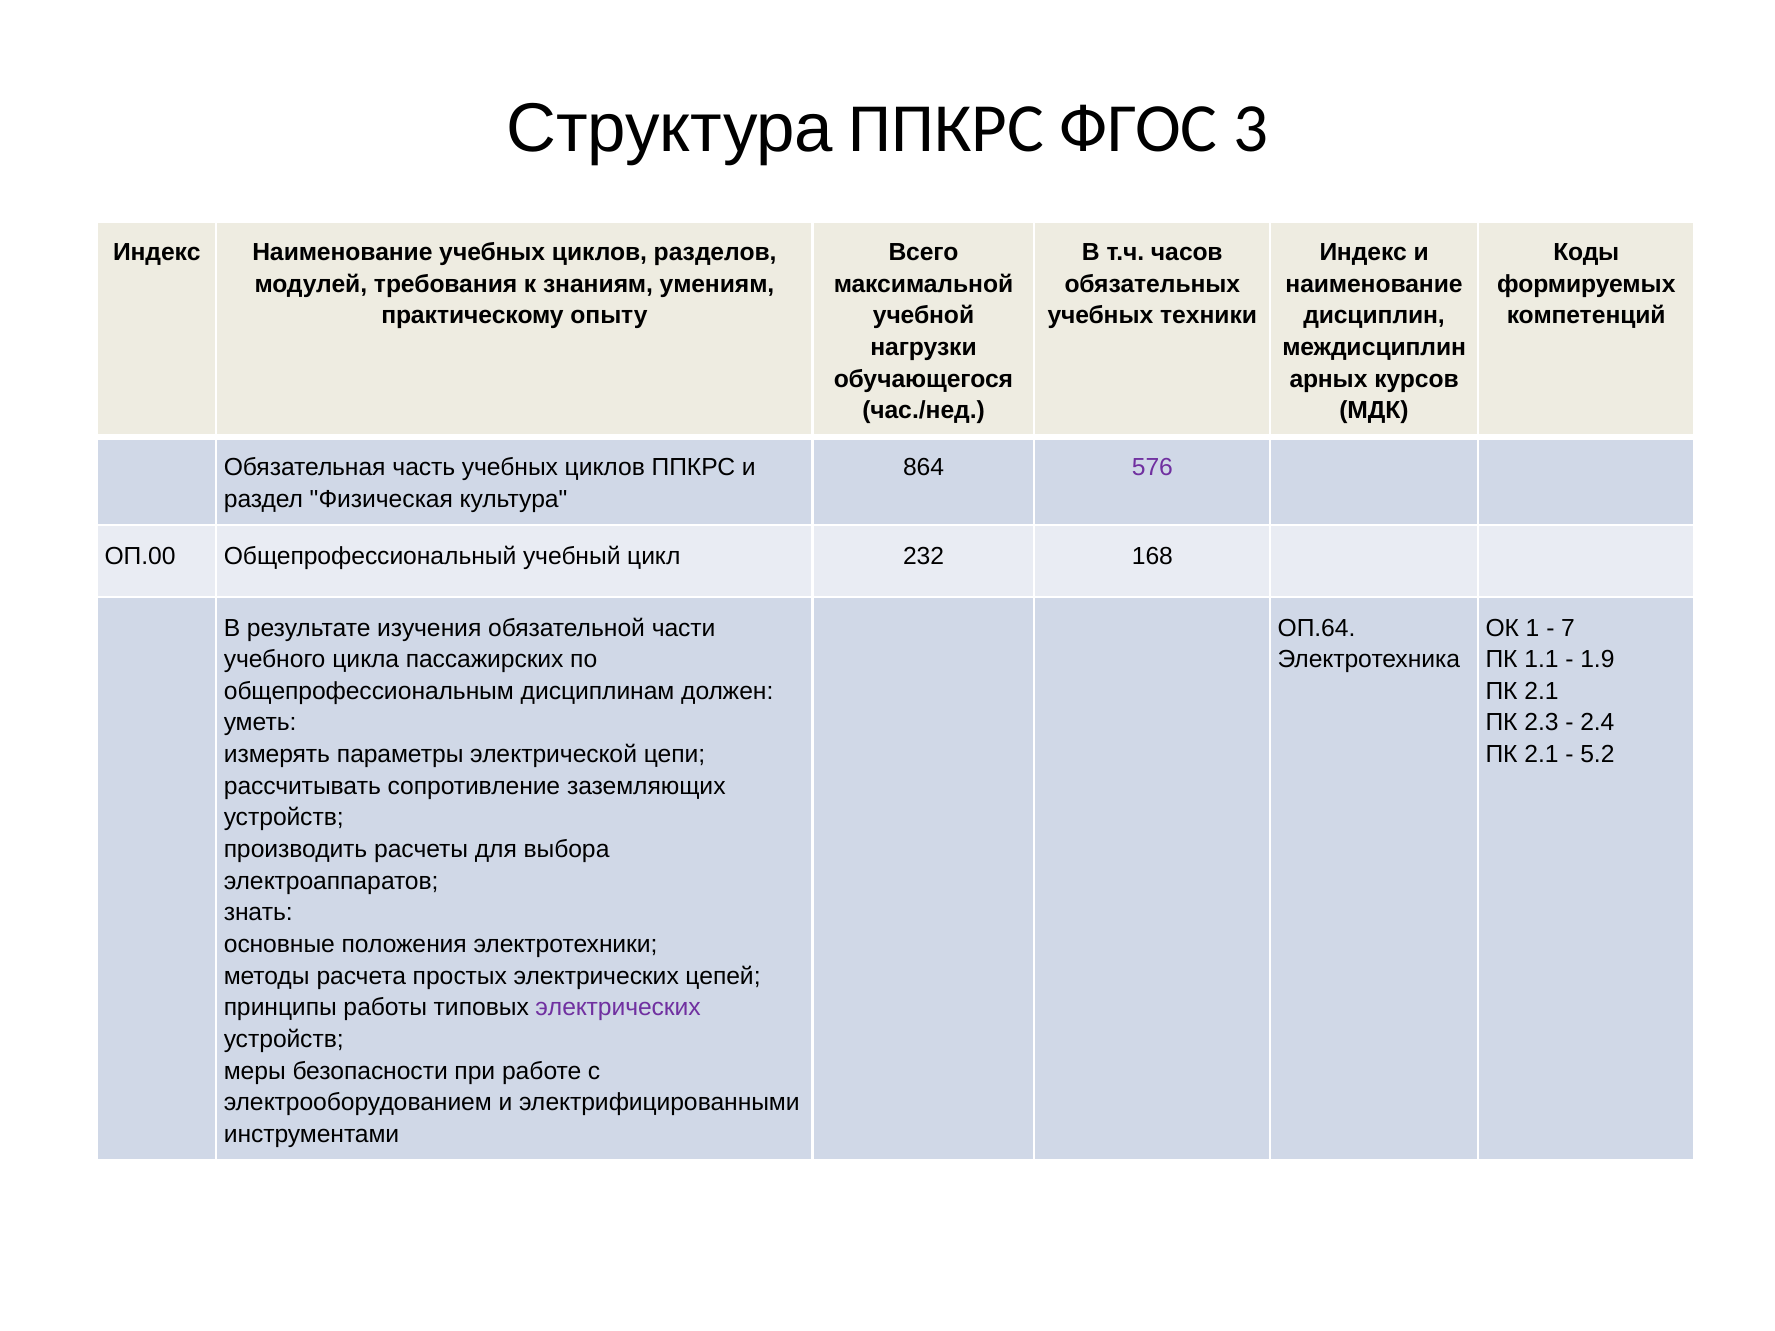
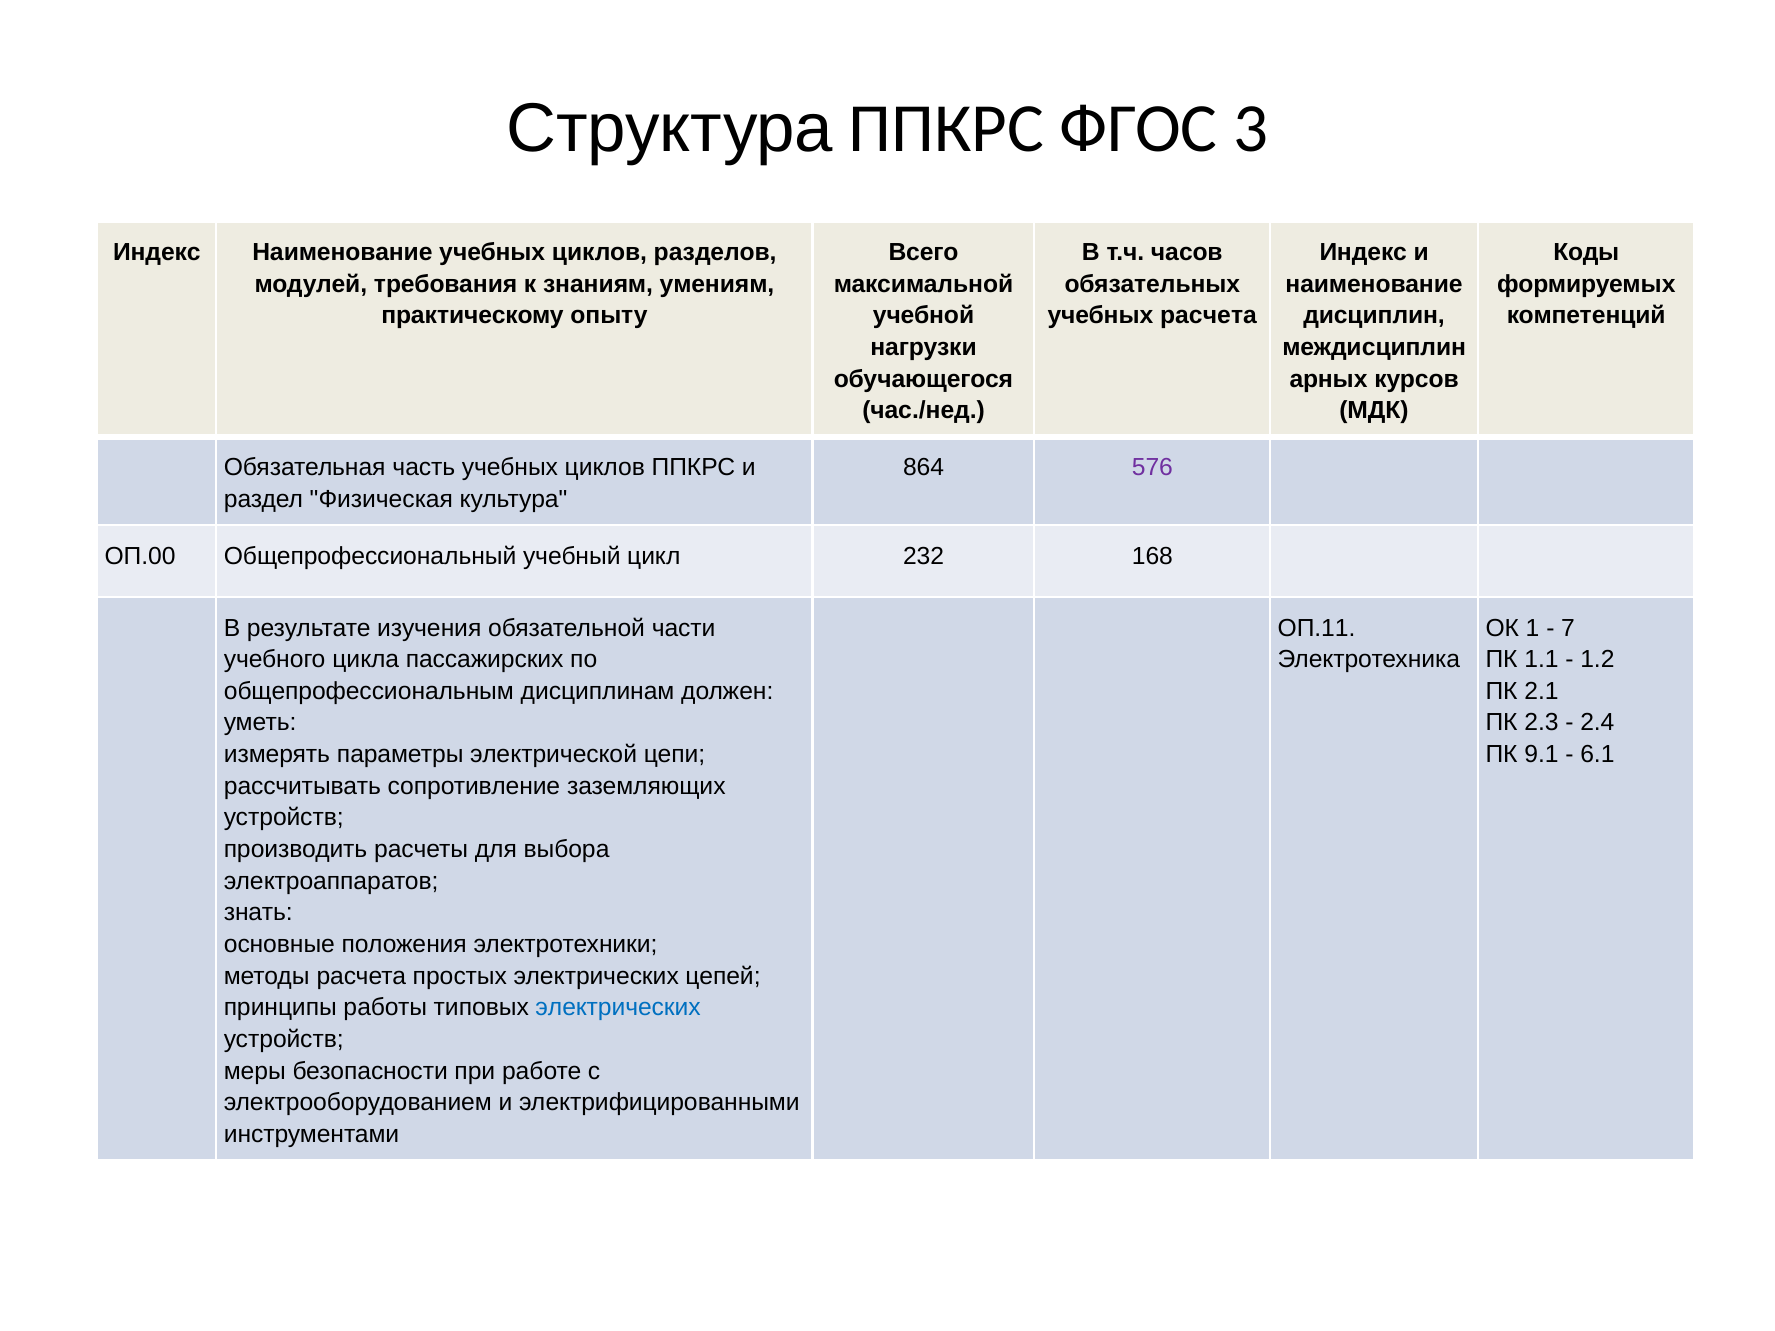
учебных техники: техники -> расчета
ОП.64: ОП.64 -> ОП.11
1.9: 1.9 -> 1.2
2.1 at (1542, 755): 2.1 -> 9.1
5.2: 5.2 -> 6.1
электрических at (618, 1008) colour: purple -> blue
